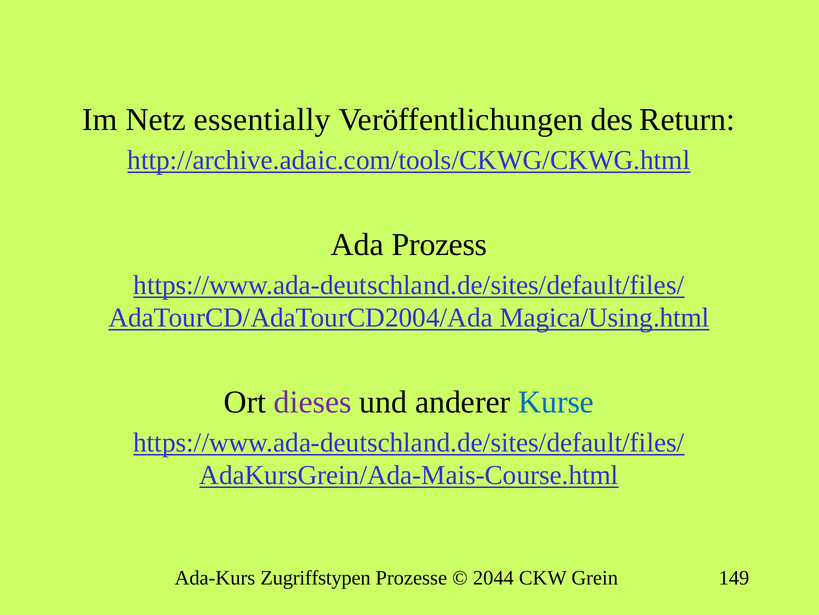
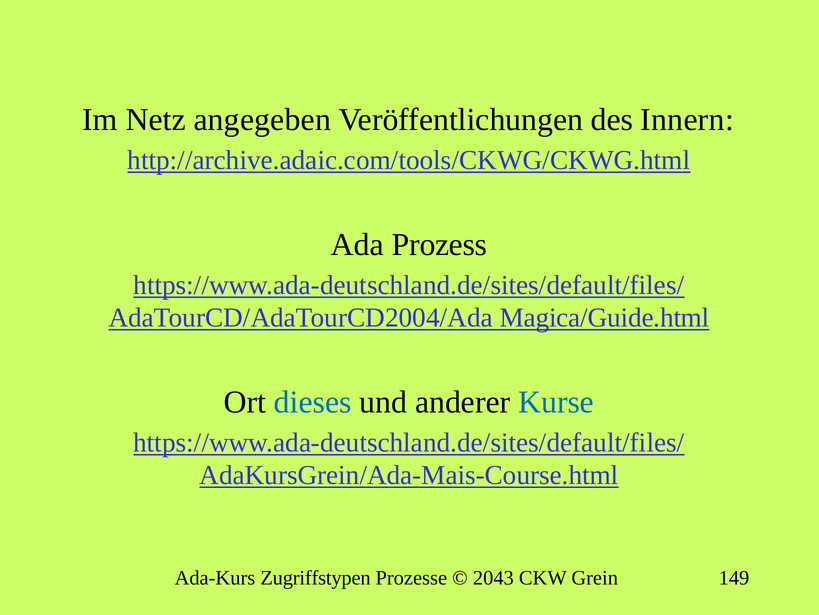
essentially: essentially -> angegeben
Return: Return -> Innern
Magica/Using.html: Magica/Using.html -> Magica/Guide.html
dieses colour: purple -> blue
2044: 2044 -> 2043
